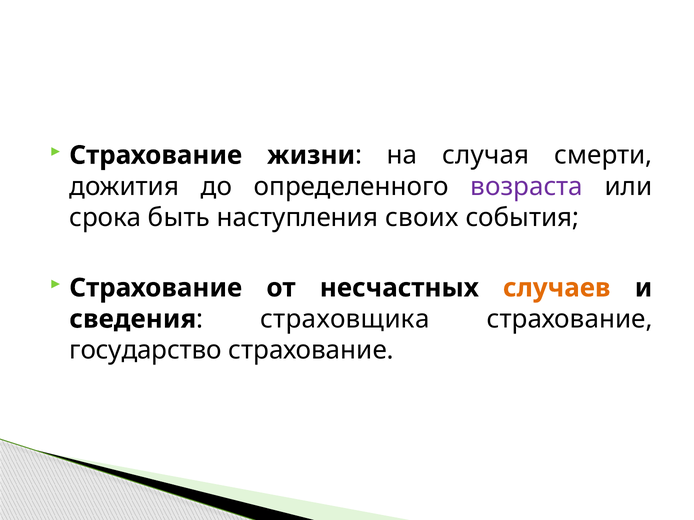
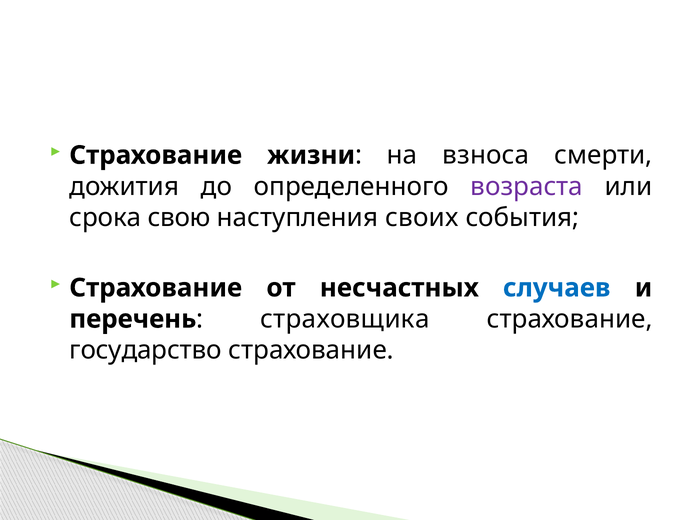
случая: случая -> взноса
быть: быть -> свою
случаев colour: orange -> blue
сведения: сведения -> перечень
